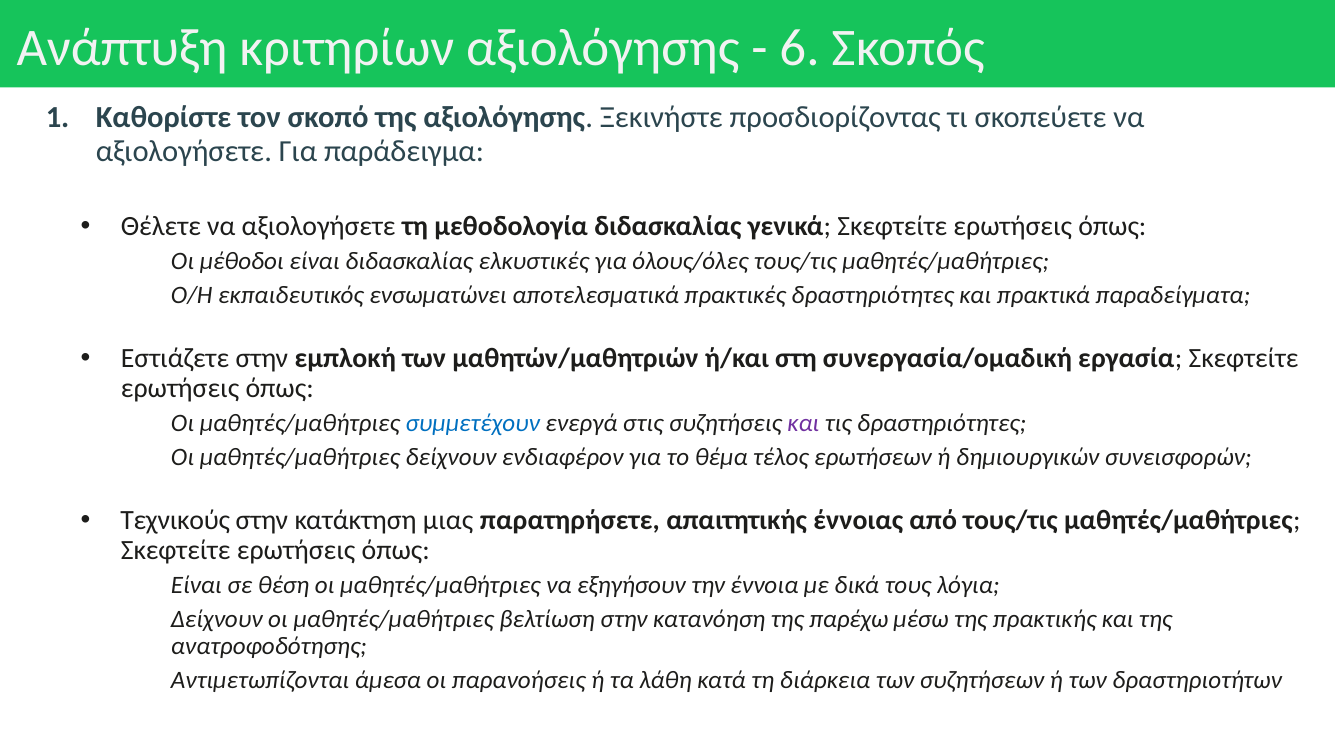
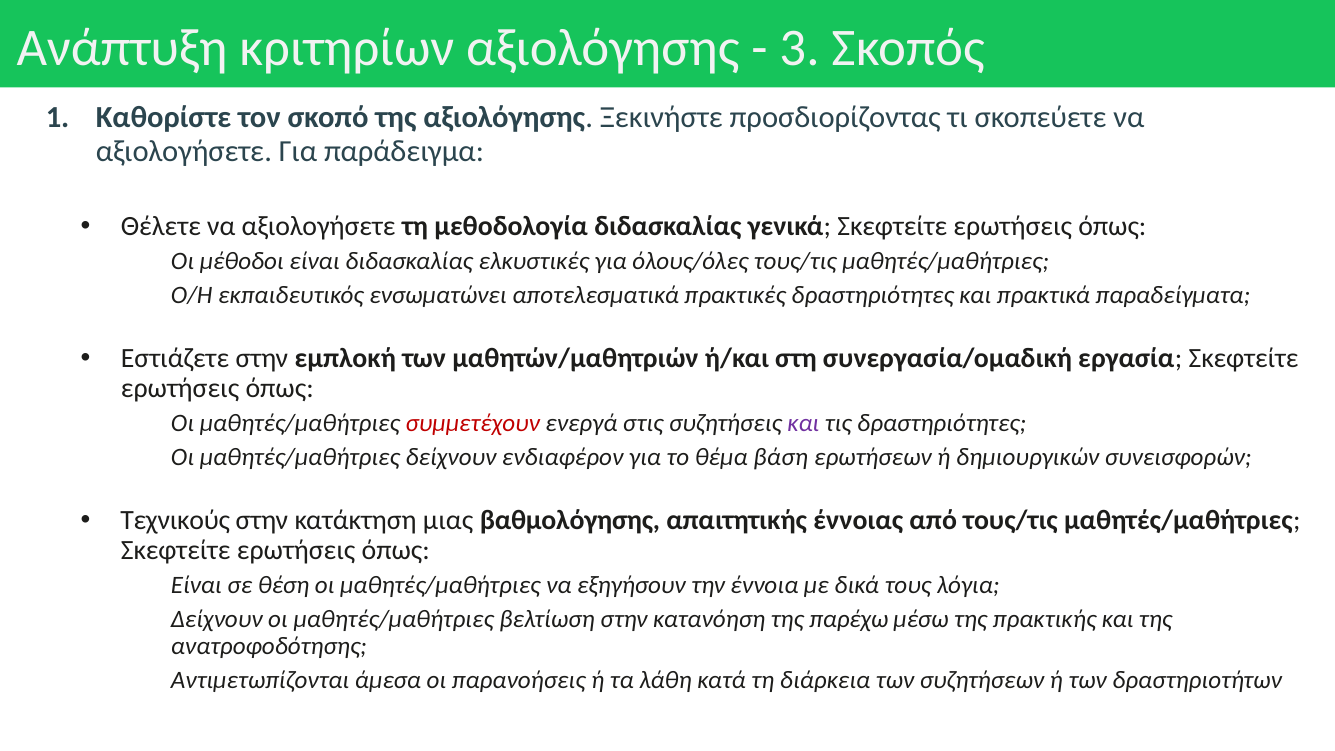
6: 6 -> 3
συμμετέχουν colour: blue -> red
τέλος: τέλος -> βάση
παρατηρήσετε: παρατηρήσετε -> βαθμολόγησης
